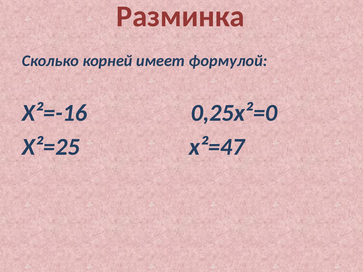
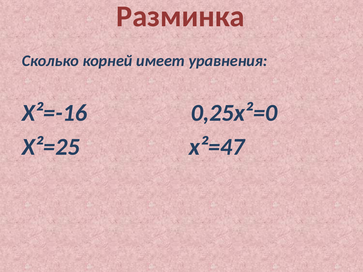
формулой: формулой -> уравнения
